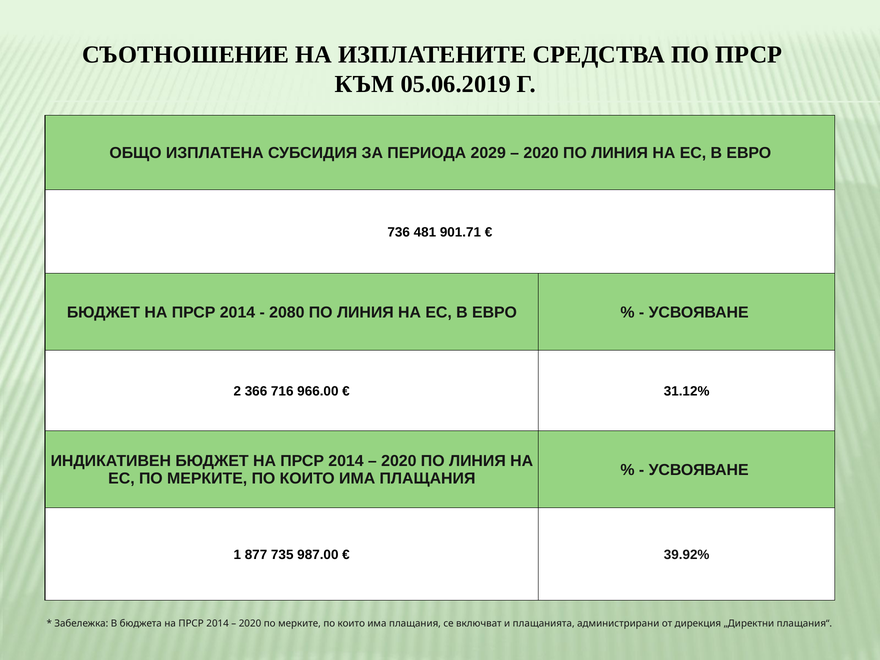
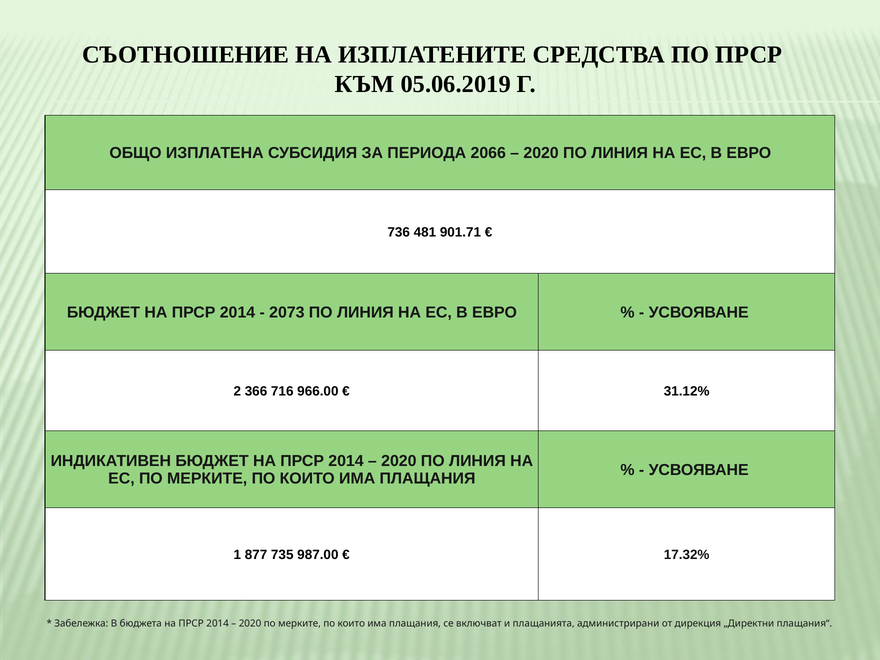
2029: 2029 -> 2066
2080: 2080 -> 2073
39.92%: 39.92% -> 17.32%
